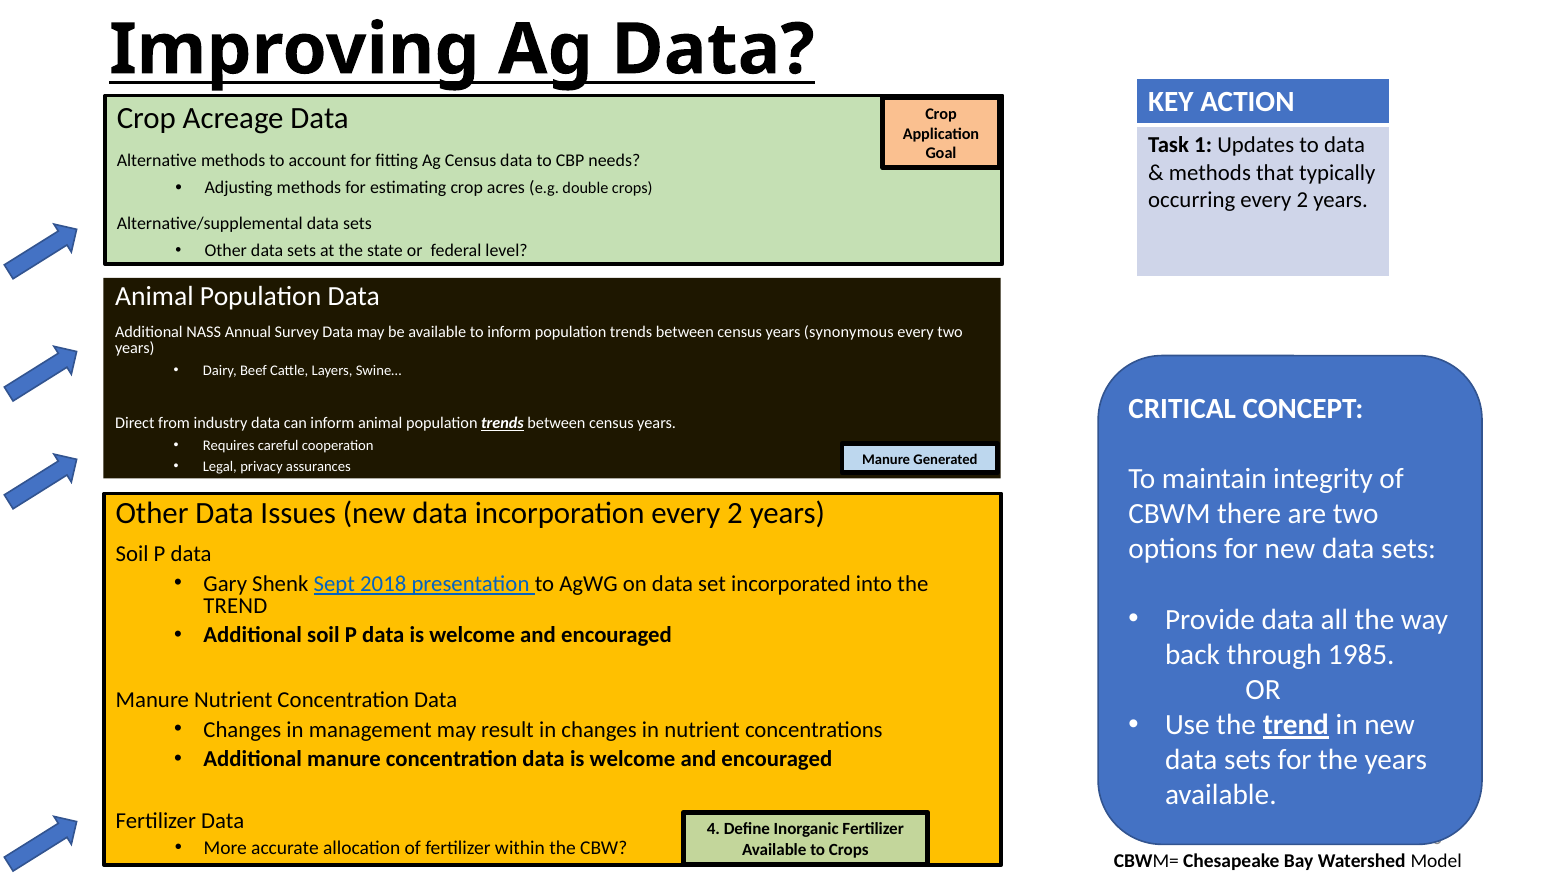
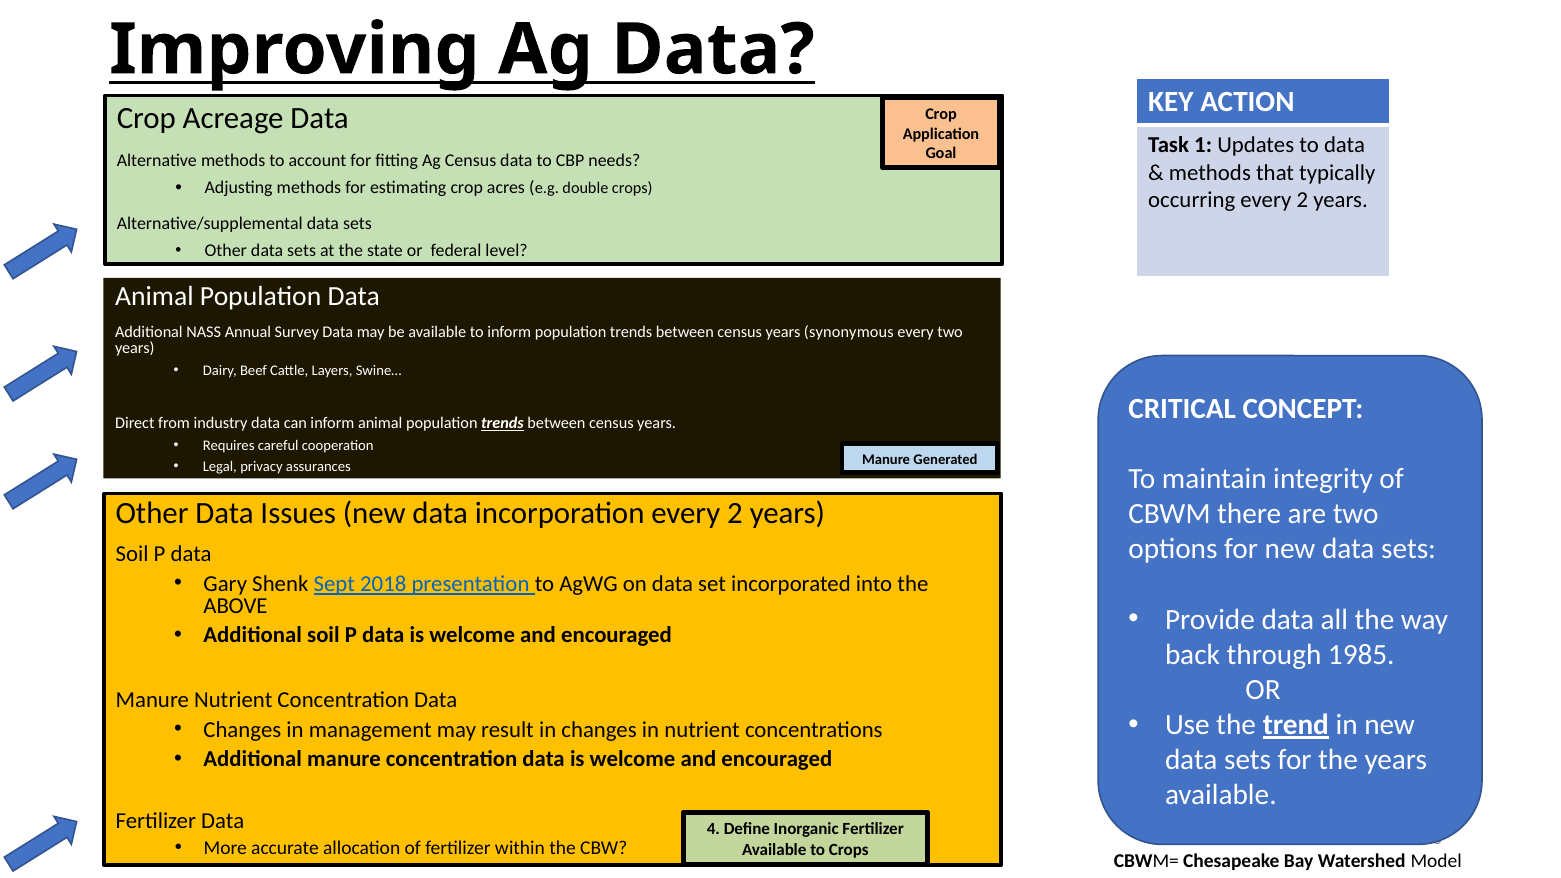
TREND at (235, 606): TREND -> ABOVE
